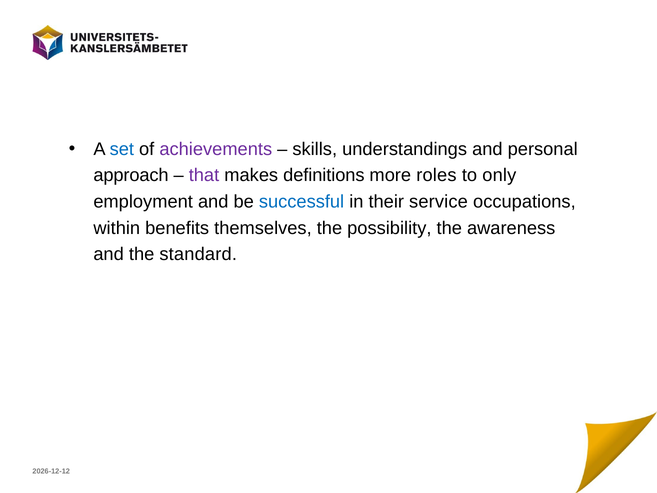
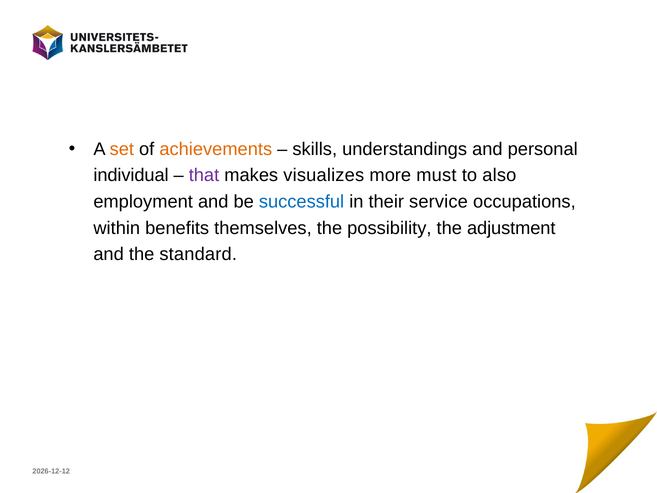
set colour: blue -> orange
achievements colour: purple -> orange
approach: approach -> individual
definitions: definitions -> visualizes
roles: roles -> must
only: only -> also
awareness: awareness -> adjustment
